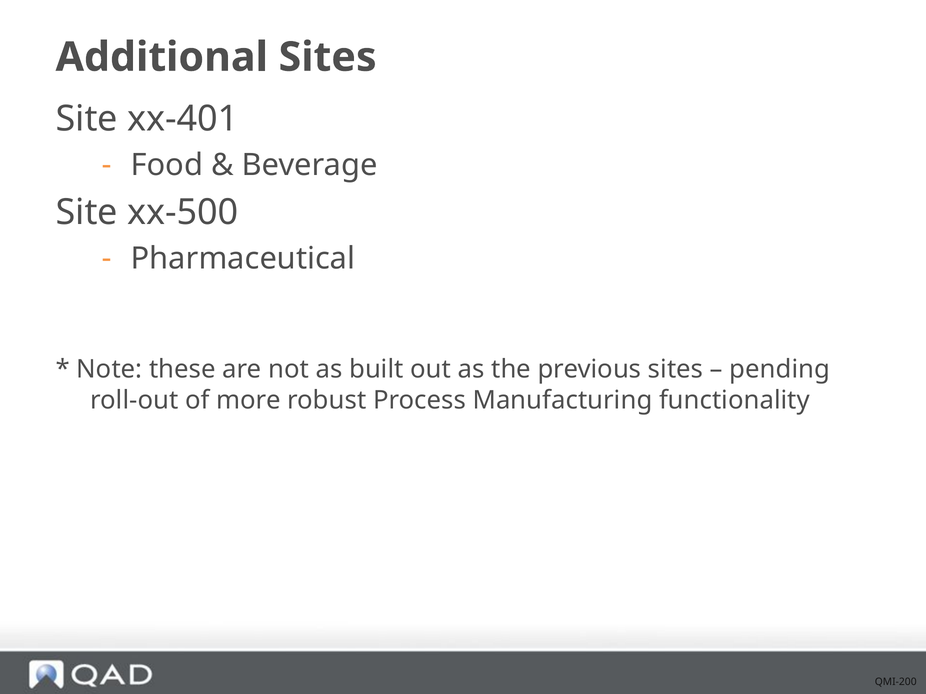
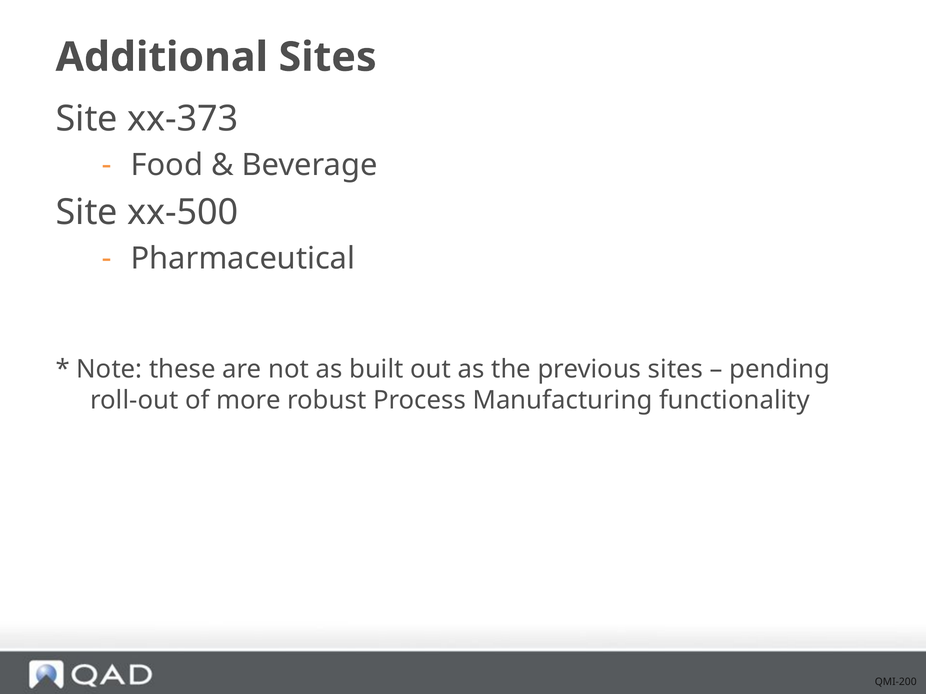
xx-401: xx-401 -> xx-373
